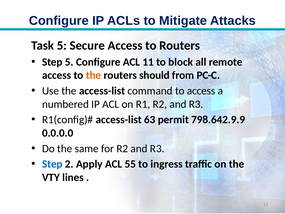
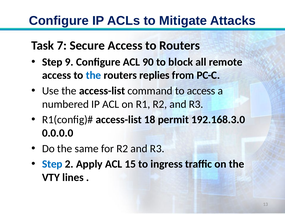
Task 5: 5 -> 7
Step 5: 5 -> 9
11: 11 -> 90
the at (93, 75) colour: orange -> blue
should: should -> replies
63: 63 -> 18
798.642.9.9: 798.642.9.9 -> 192.168.3.0
55: 55 -> 15
